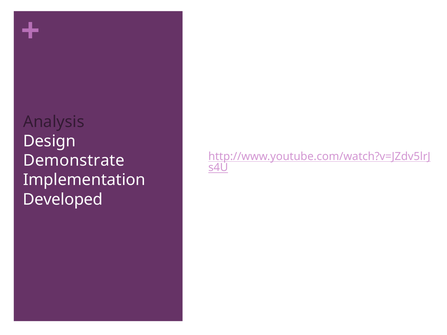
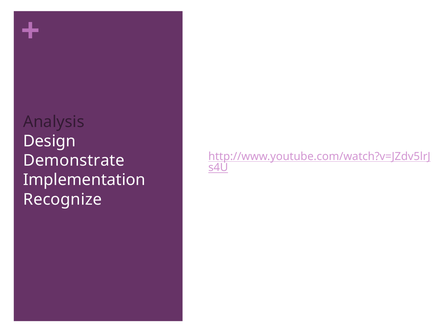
Developed: Developed -> Recognize
